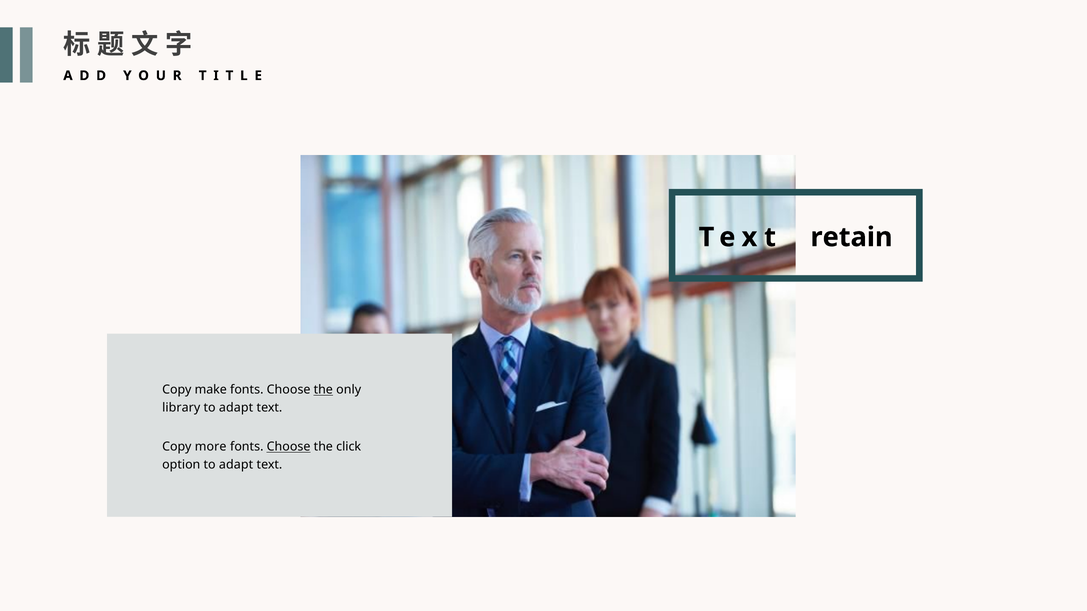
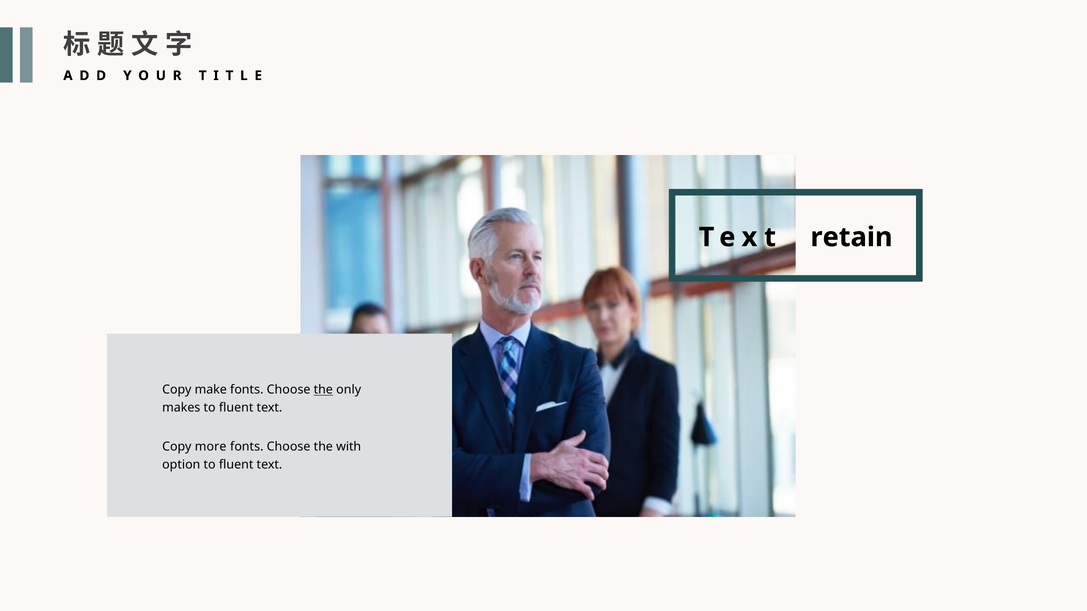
library: library -> makes
adapt at (236, 408): adapt -> fluent
Choose at (289, 447) underline: present -> none
click: click -> with
option to adapt: adapt -> fluent
